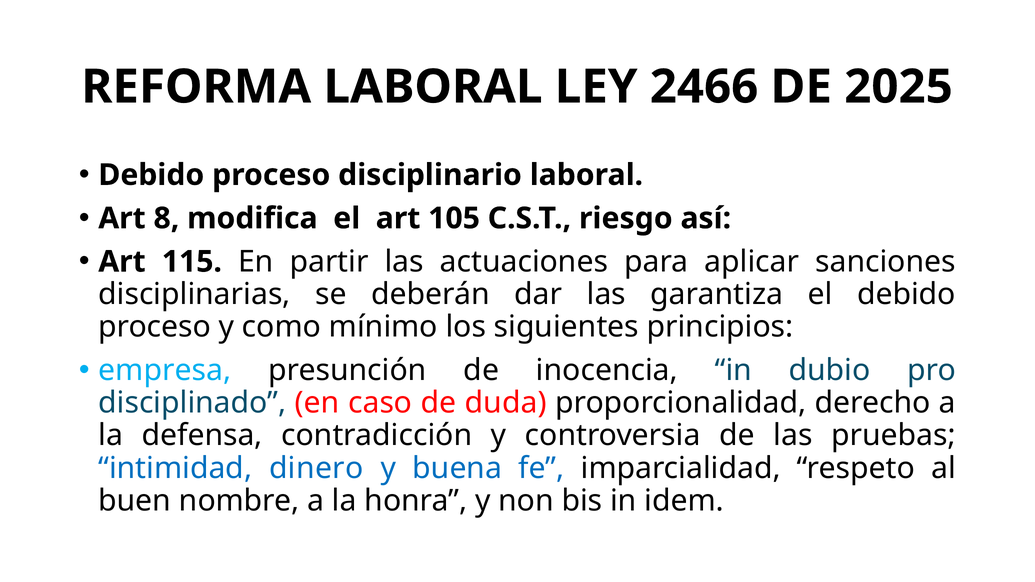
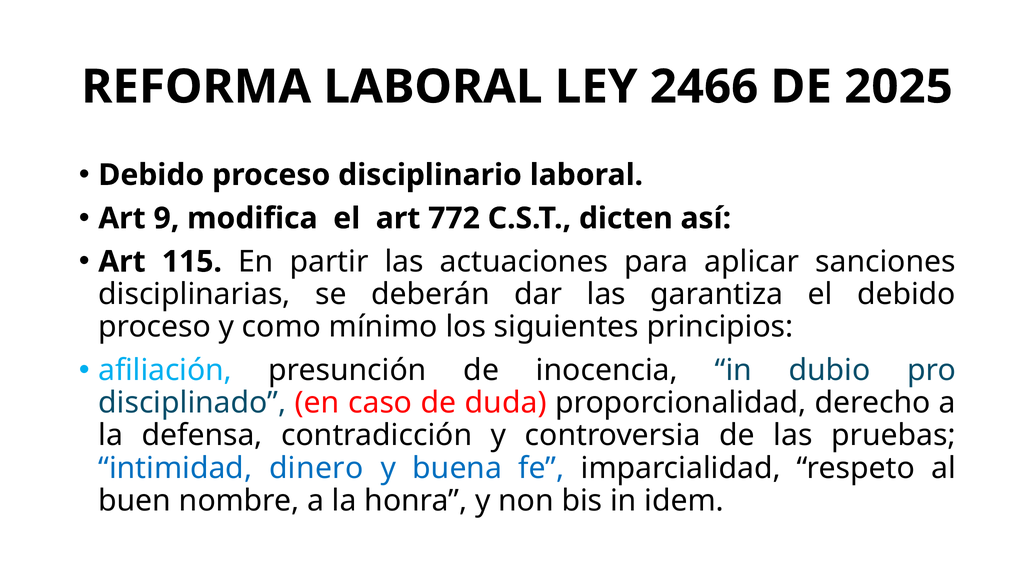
8: 8 -> 9
105: 105 -> 772
riesgo: riesgo -> dicten
empresa: empresa -> afiliación
